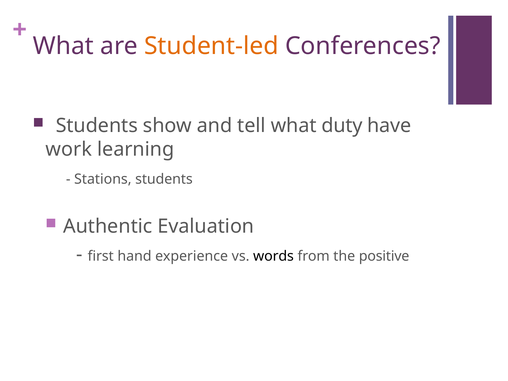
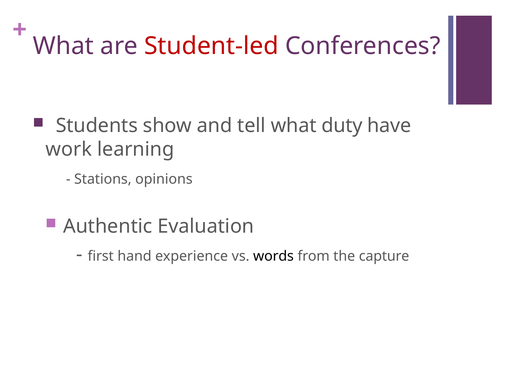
Student-led colour: orange -> red
Stations students: students -> opinions
positive: positive -> capture
